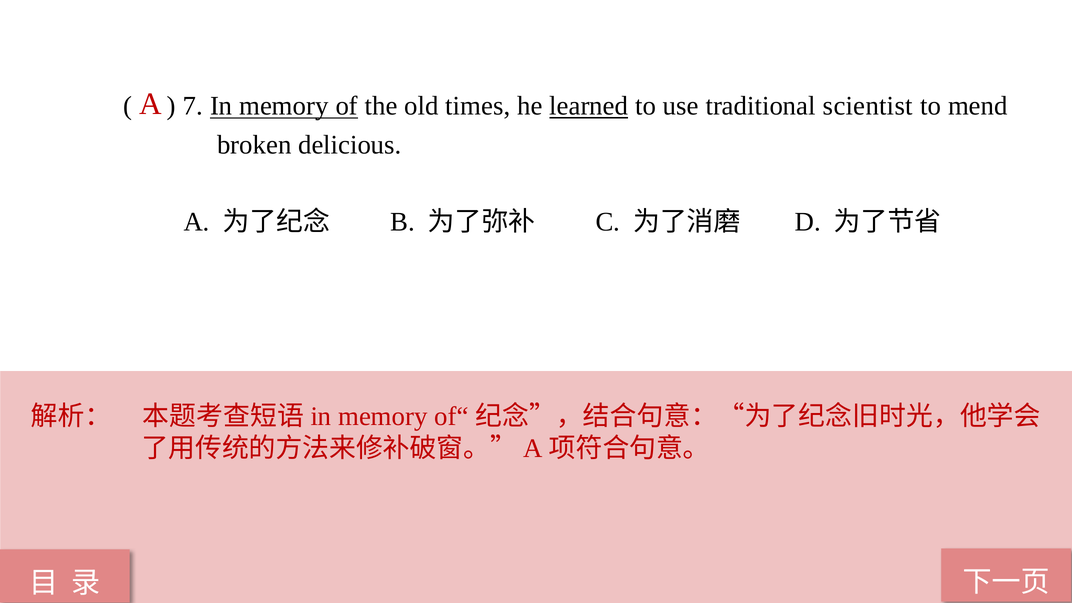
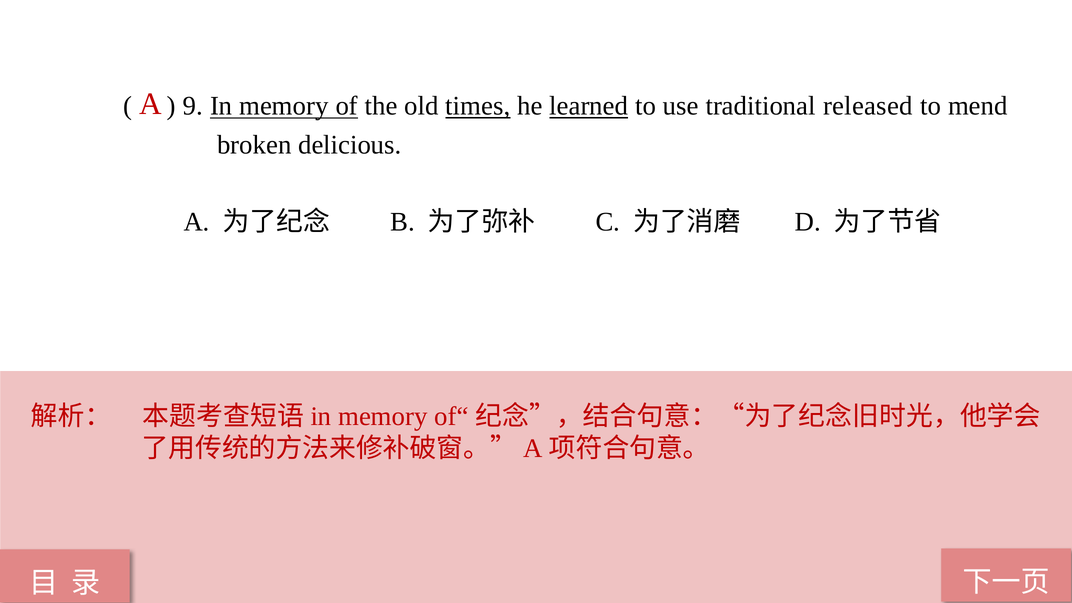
7: 7 -> 9
times underline: none -> present
scientist: scientist -> released
